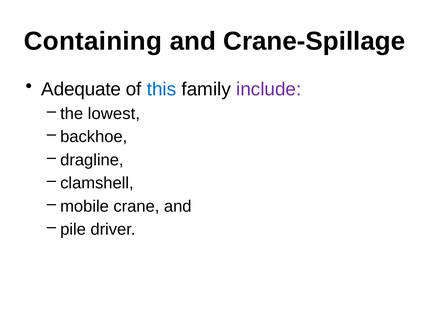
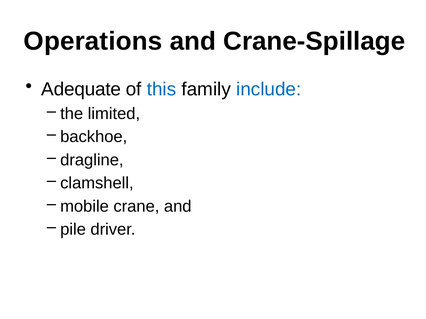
Containing: Containing -> Operations
include colour: purple -> blue
lowest: lowest -> limited
